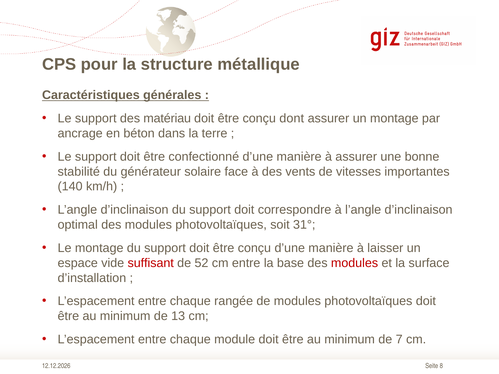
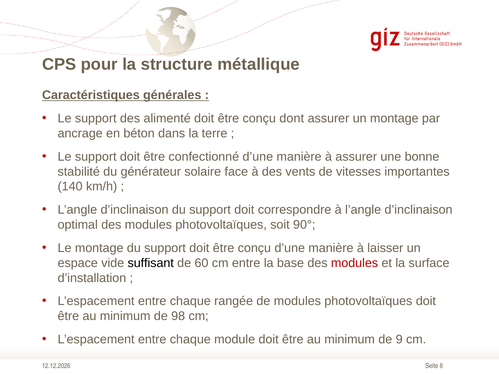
matériau: matériau -> alimenté
31°: 31° -> 90°
suffisant colour: red -> black
52: 52 -> 60
13: 13 -> 98
7: 7 -> 9
